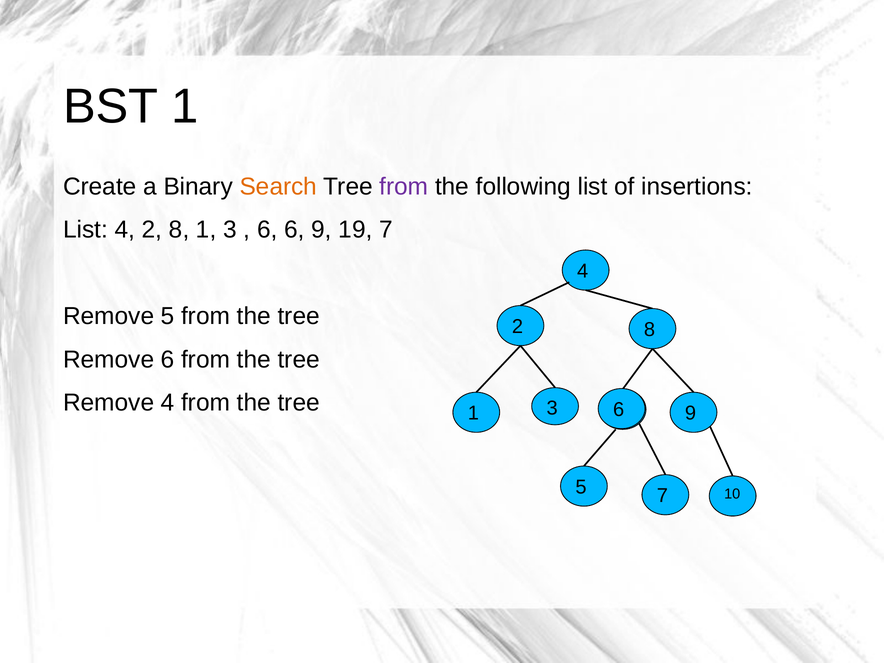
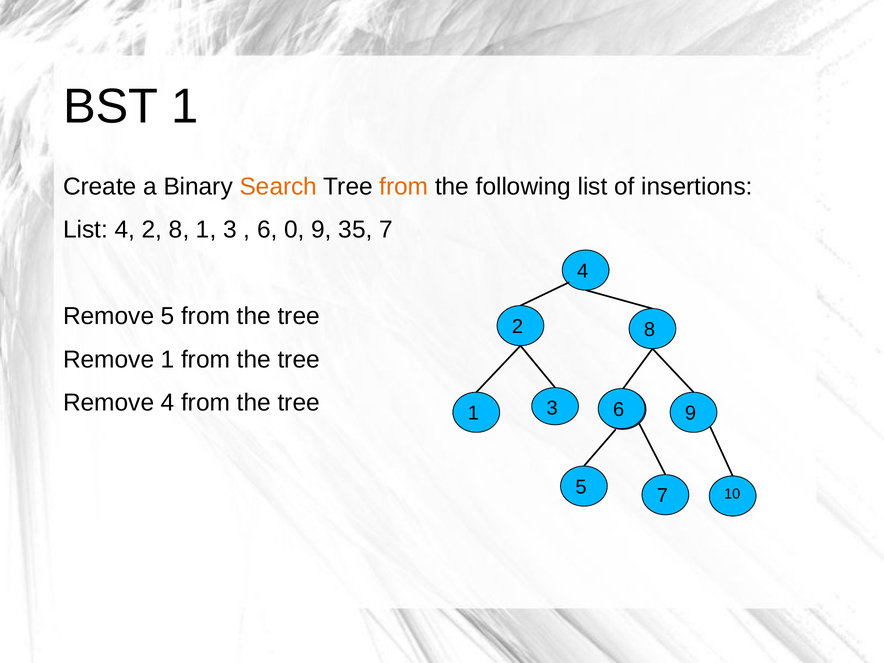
from at (404, 187) colour: purple -> orange
6 6: 6 -> 0
19: 19 -> 35
Remove 6: 6 -> 1
